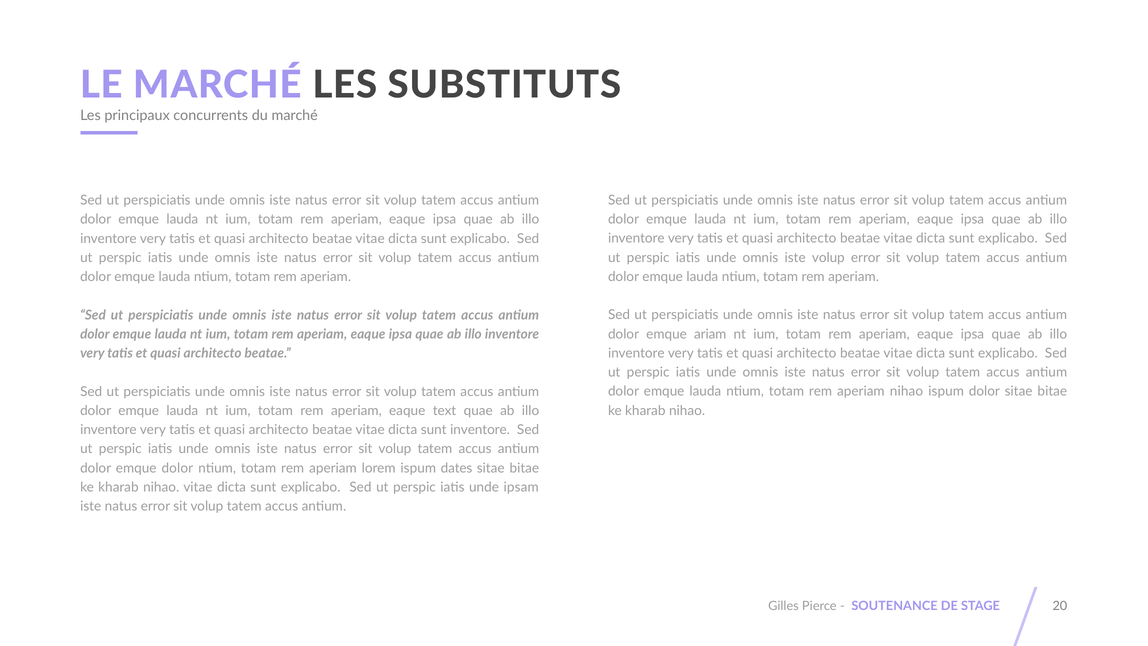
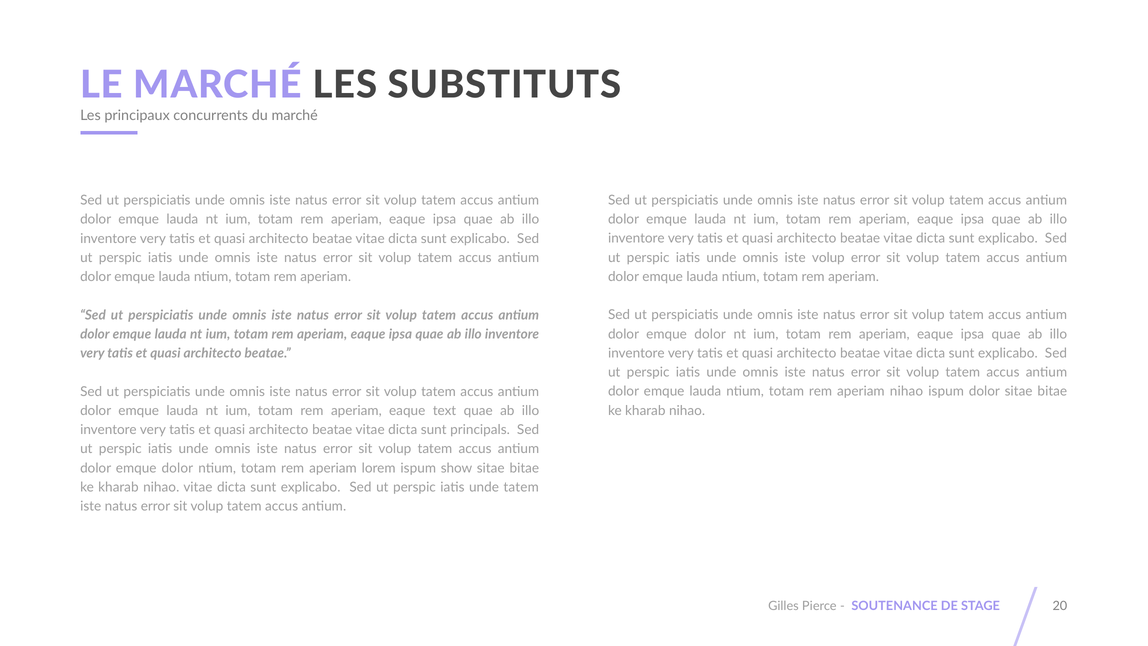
ariam at (710, 334): ariam -> dolor
sunt inventore: inventore -> principals
dates: dates -> show
unde ipsam: ipsam -> tatem
